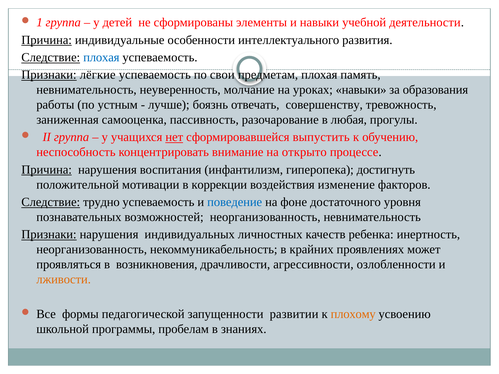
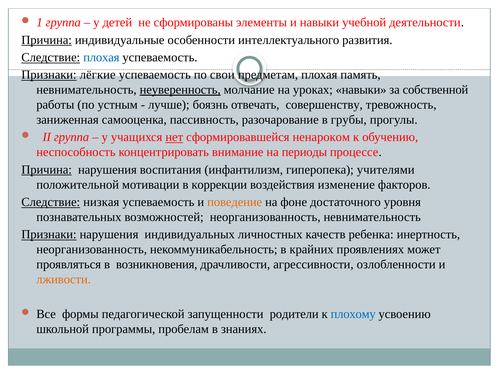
неуверенность underline: none -> present
образования: образования -> собственной
любая: любая -> грубы
выпустить: выпустить -> ненароком
открыто: открыто -> периоды
достигнуть: достигнуть -> учителями
трудно: трудно -> низкая
поведение colour: blue -> orange
развитии: развитии -> родители
плохому colour: orange -> blue
